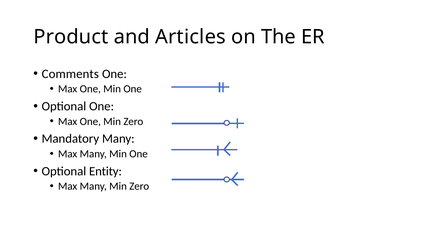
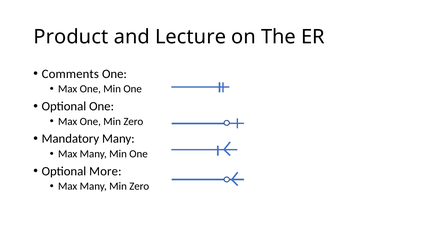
Articles: Articles -> Lecture
Entity: Entity -> More
